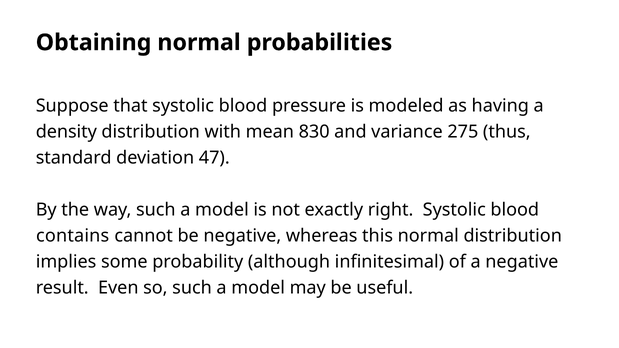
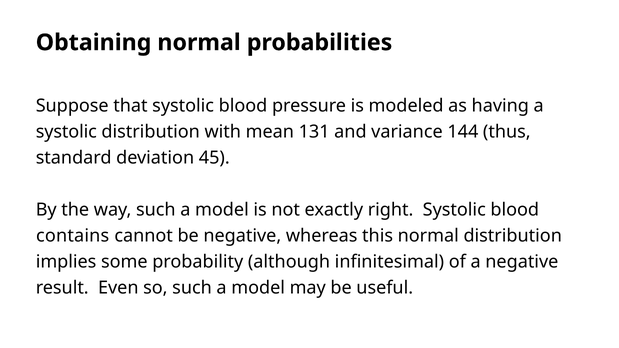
density at (66, 132): density -> systolic
830: 830 -> 131
275: 275 -> 144
47: 47 -> 45
